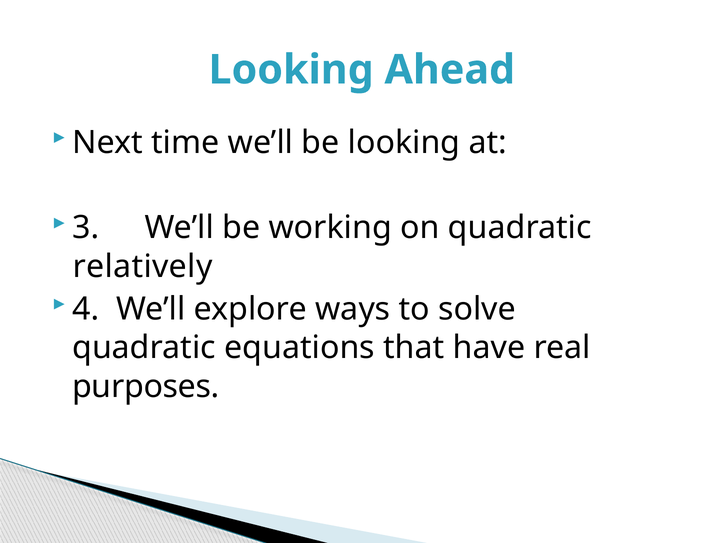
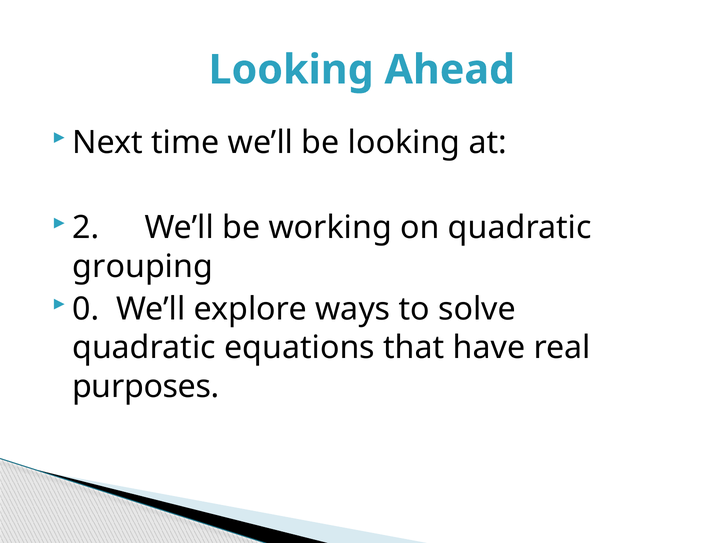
3: 3 -> 2
relatively: relatively -> grouping
4: 4 -> 0
